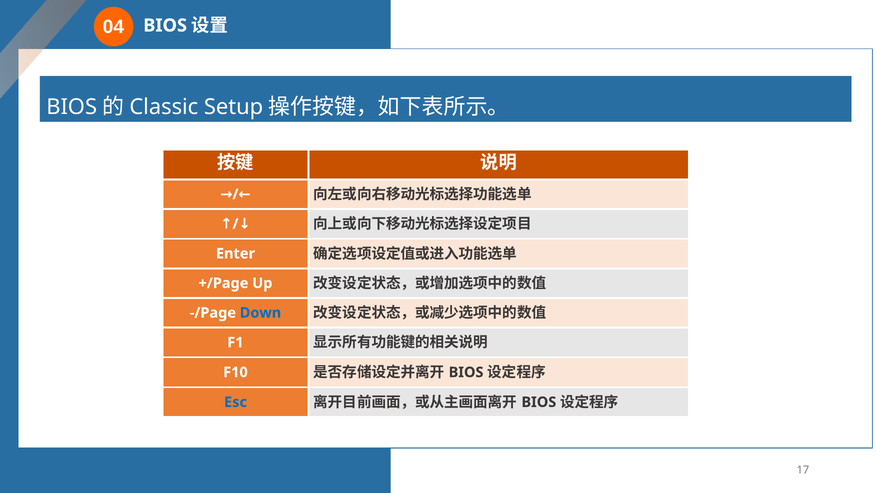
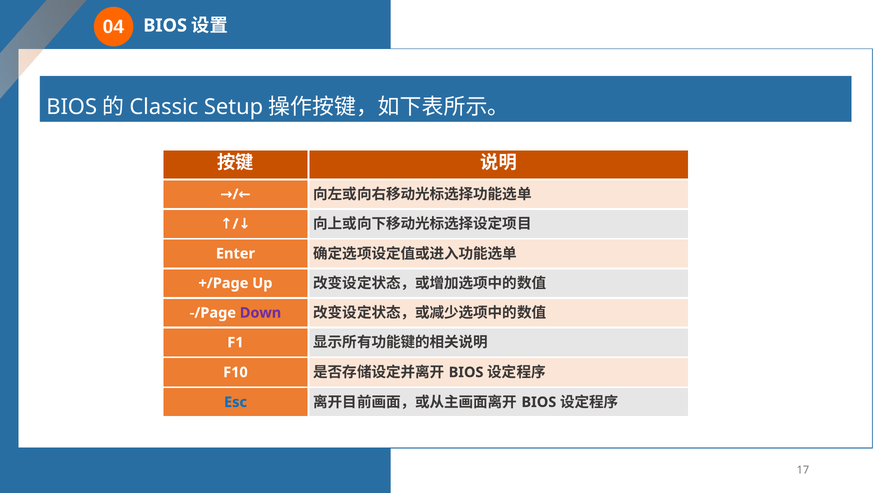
Down colour: blue -> purple
